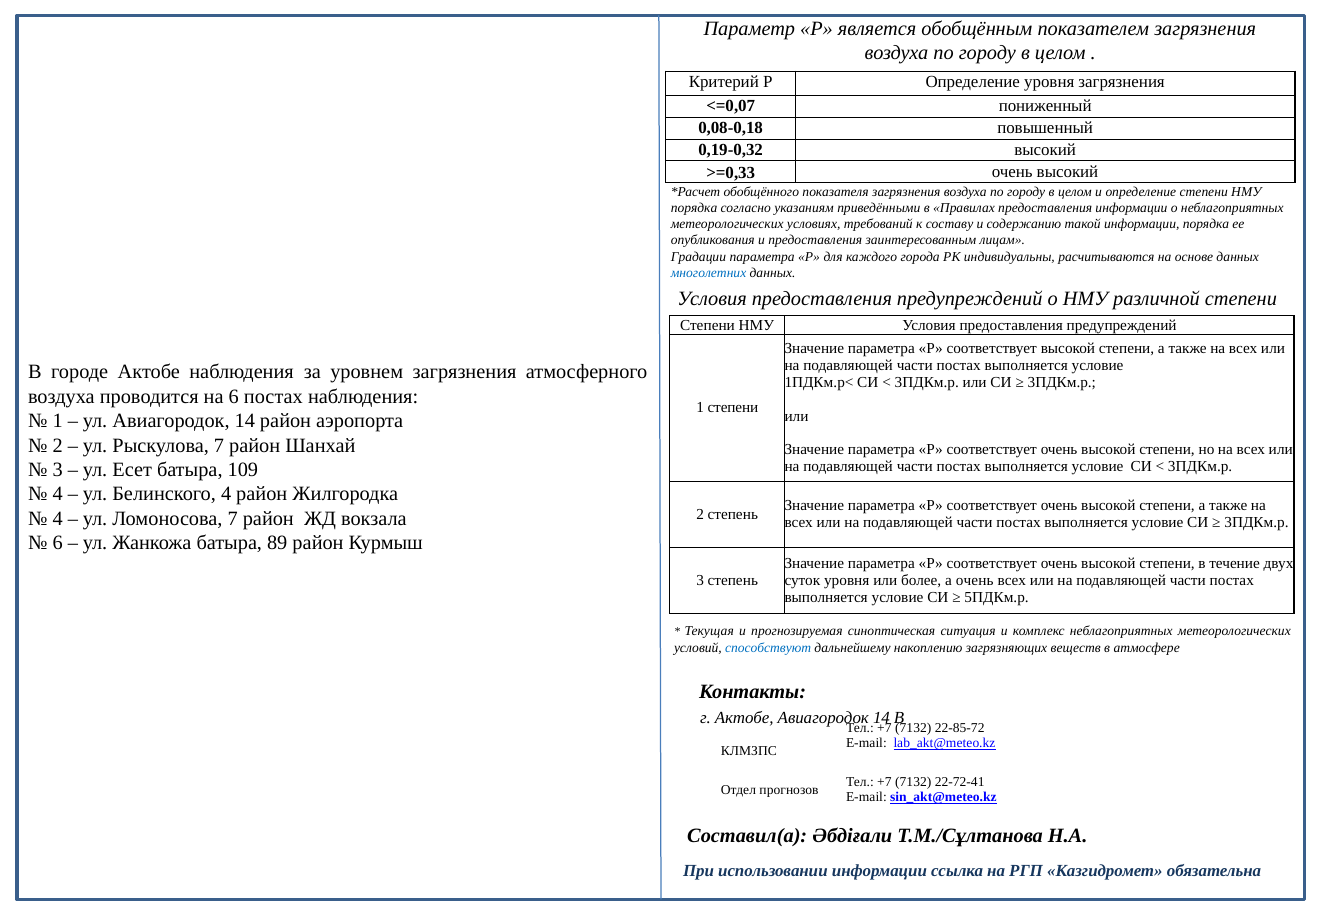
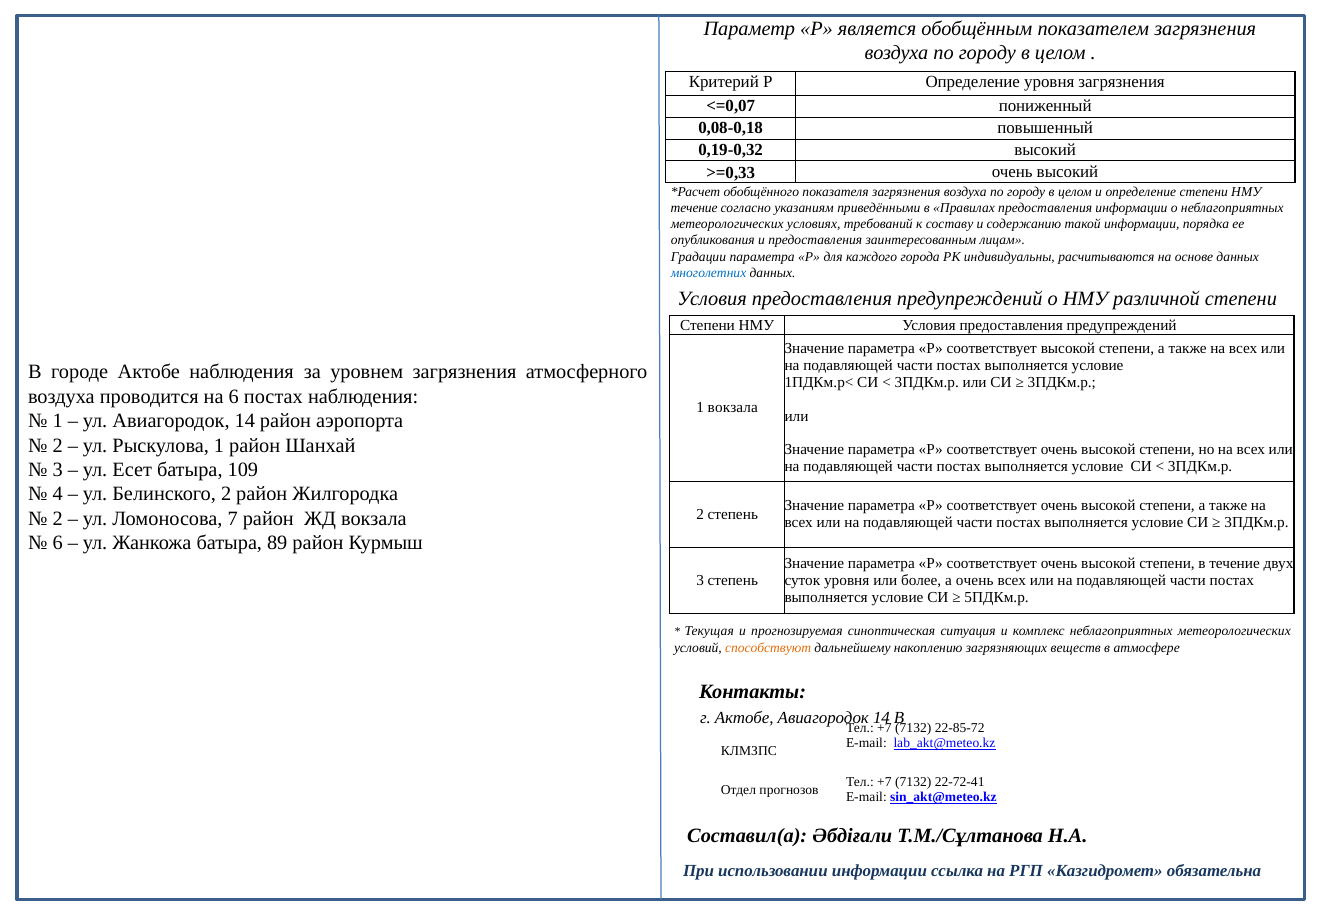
порядка at (694, 208): порядка -> течение
1 степени: степени -> вокзала
Рыскулова 7: 7 -> 1
Белинского 4: 4 -> 2
4 at (58, 519): 4 -> 2
способствуют colour: blue -> orange
